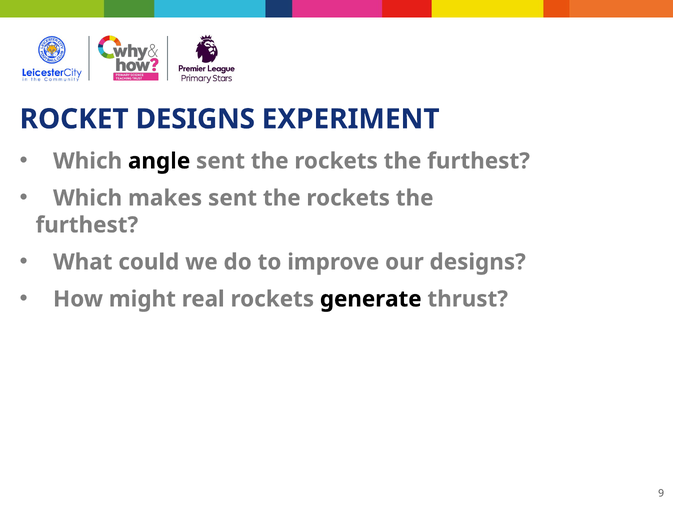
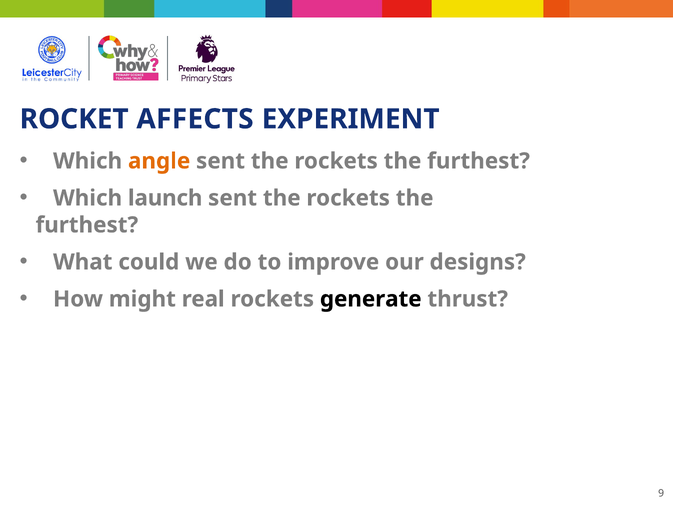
ROCKET DESIGNS: DESIGNS -> AFFECTS
angle colour: black -> orange
makes: makes -> launch
